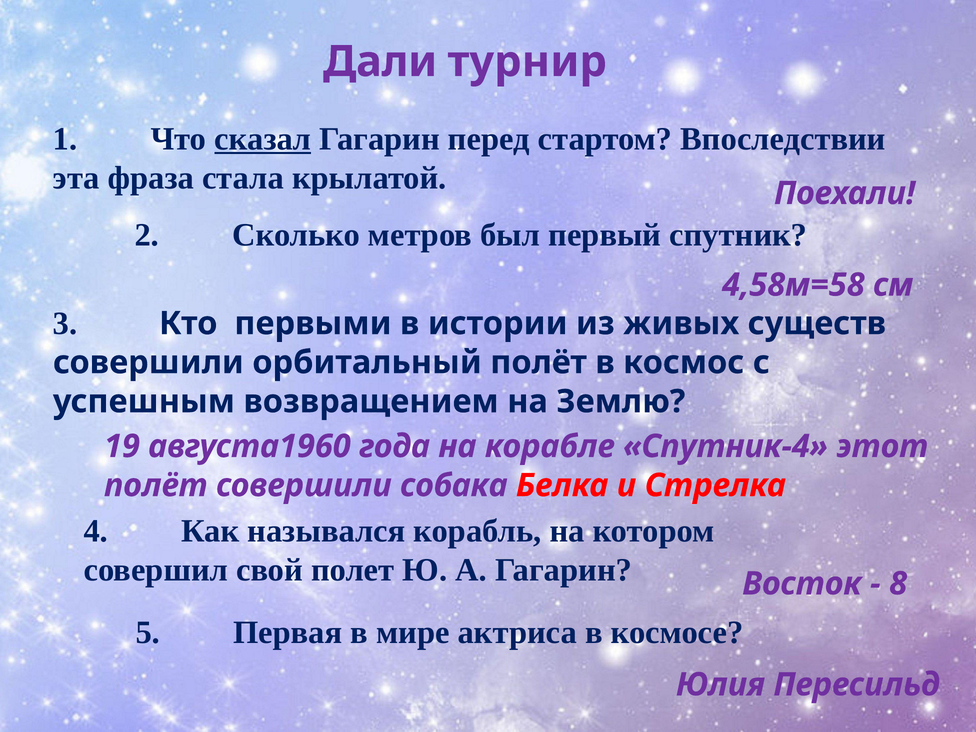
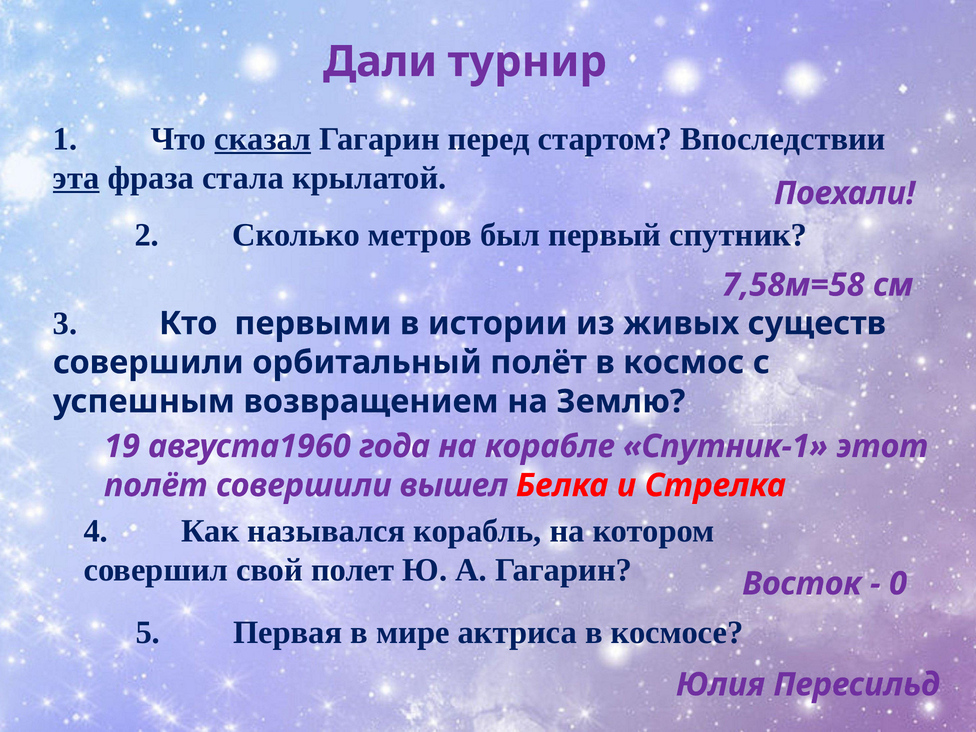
эта underline: none -> present
4,58м=58: 4,58м=58 -> 7,58м=58
Спутник-4: Спутник-4 -> Спутник-1
собака: собака -> вышел
8: 8 -> 0
